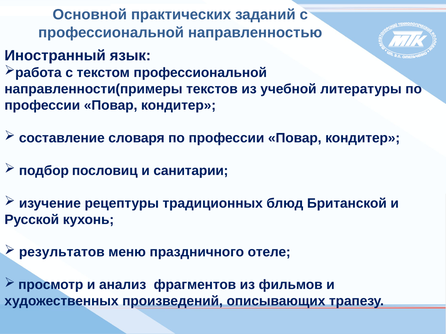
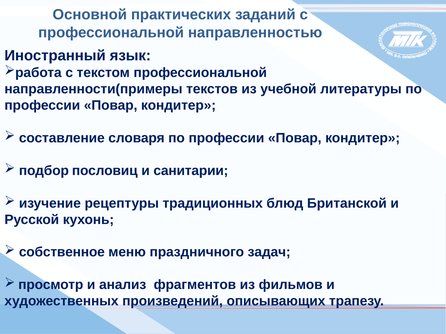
результатов: результатов -> собственное
отеле: отеле -> задач
